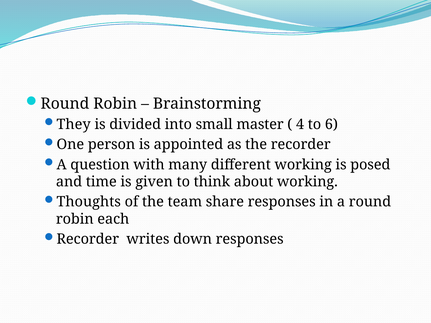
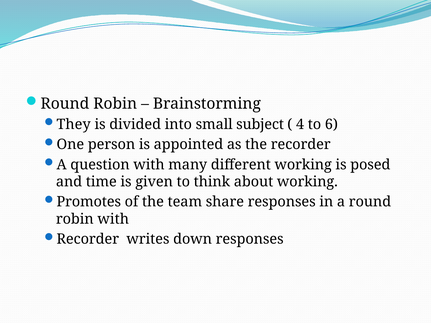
master: master -> subject
Thoughts: Thoughts -> Promotes
robin each: each -> with
